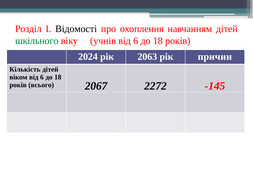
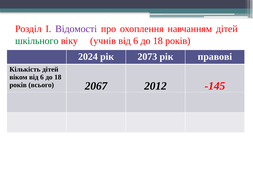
Відомості colour: black -> purple
2063: 2063 -> 2073
причин: причин -> правові
2272: 2272 -> 2012
